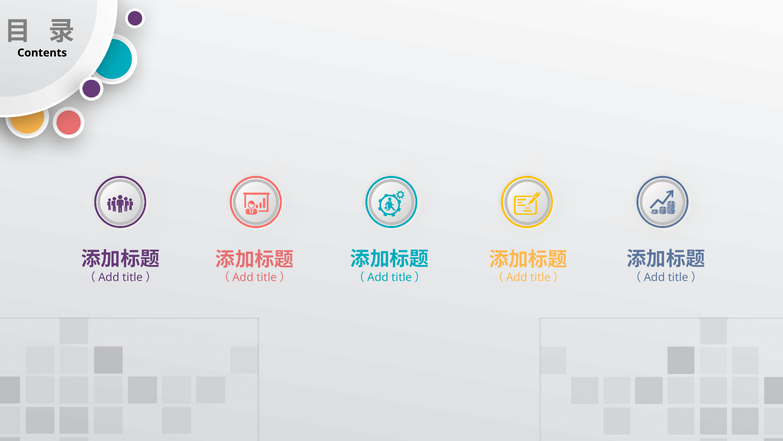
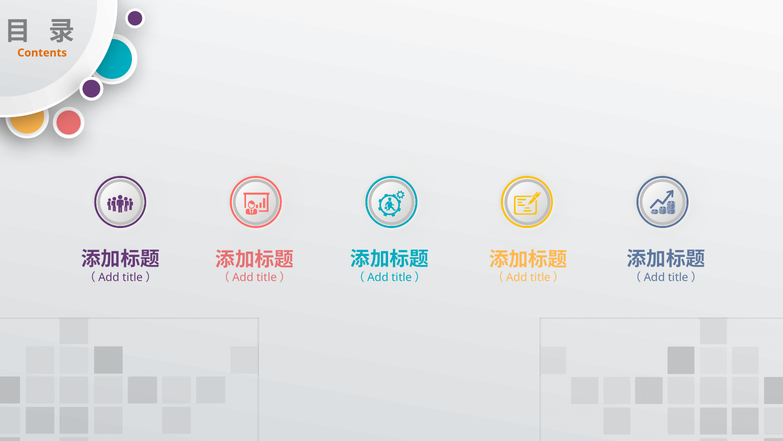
Contents colour: black -> orange
